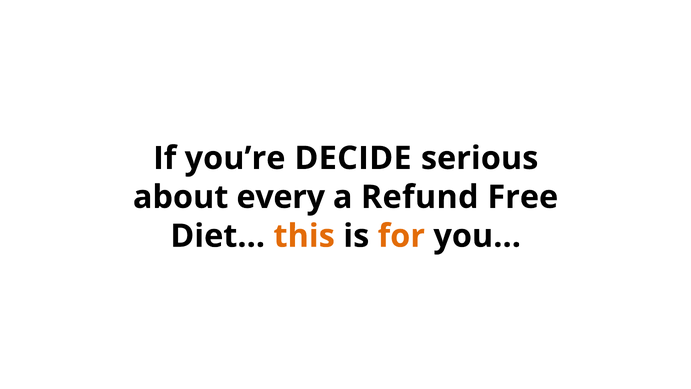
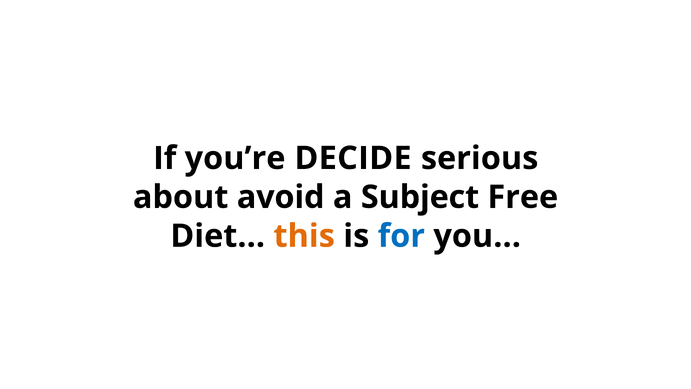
every: every -> avoid
Refund: Refund -> Subject
for colour: orange -> blue
